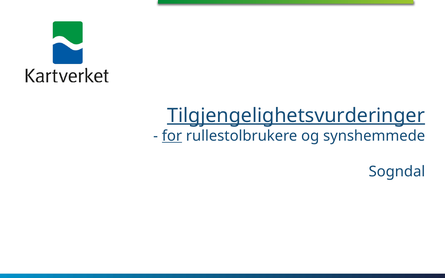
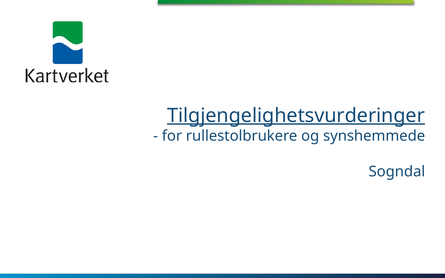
for underline: present -> none
